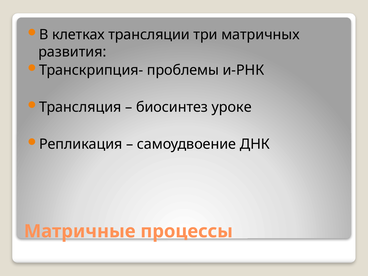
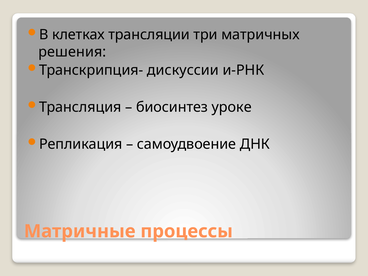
развития: развития -> решения
проблемы: проблемы -> дискуссии
